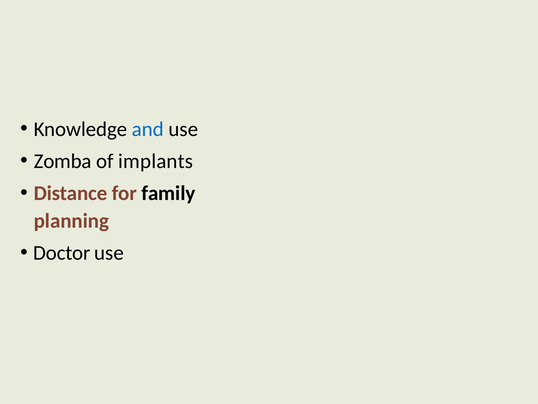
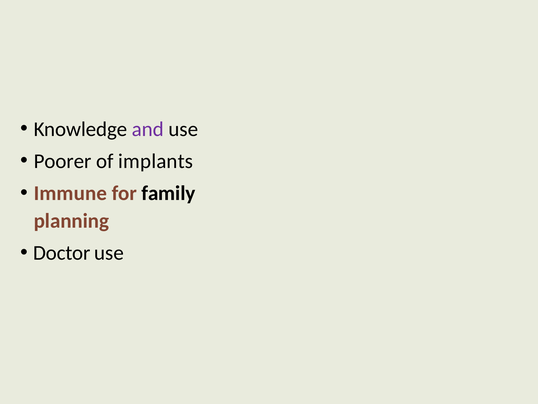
and colour: blue -> purple
Zomba: Zomba -> Poorer
Distance: Distance -> Immune
